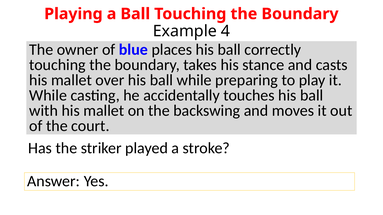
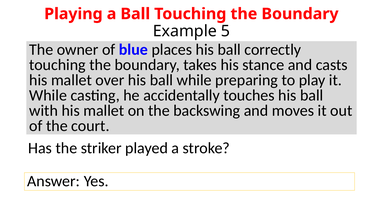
4: 4 -> 5
